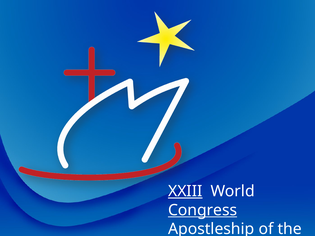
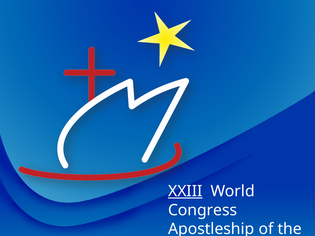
Congress underline: present -> none
